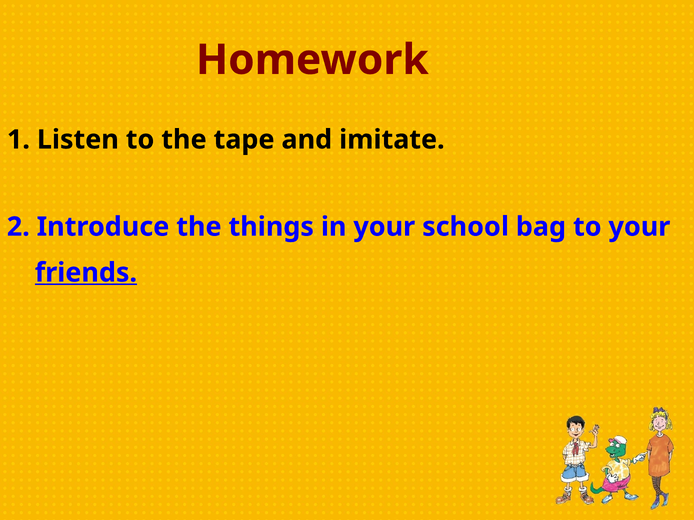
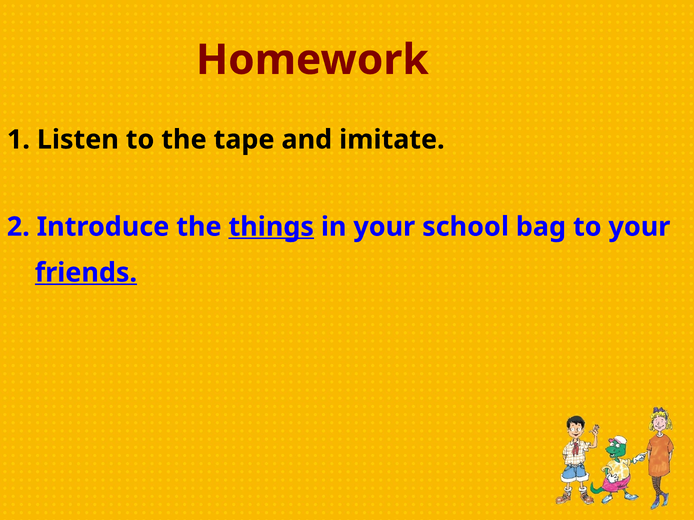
things underline: none -> present
